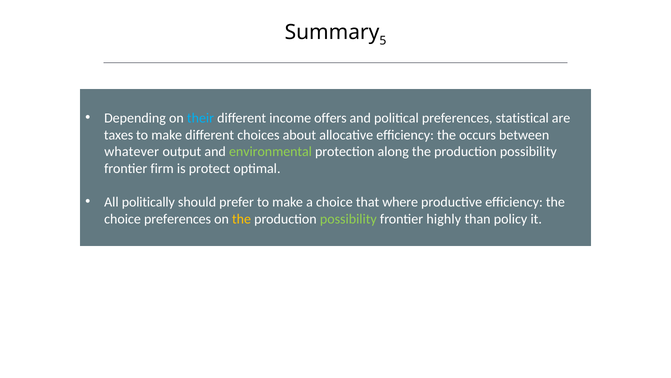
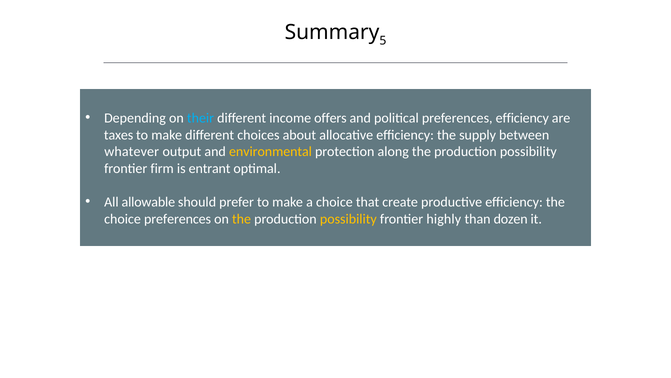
preferences statistical: statistical -> efficiency
occurs: occurs -> supply
environmental colour: light green -> yellow
protect: protect -> entrant
politically: politically -> allowable
where: where -> create
possibility at (348, 219) colour: light green -> yellow
policy: policy -> dozen
